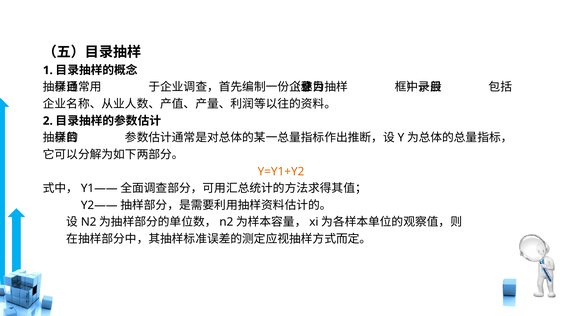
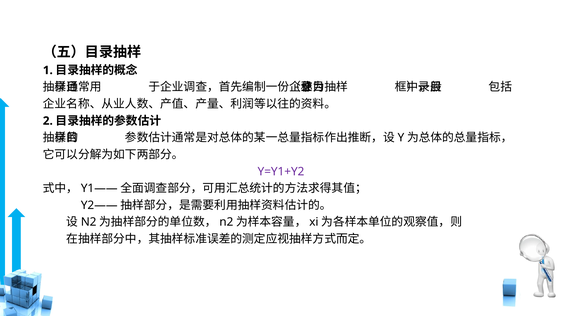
Y=Y1+Y2 colour: orange -> purple
